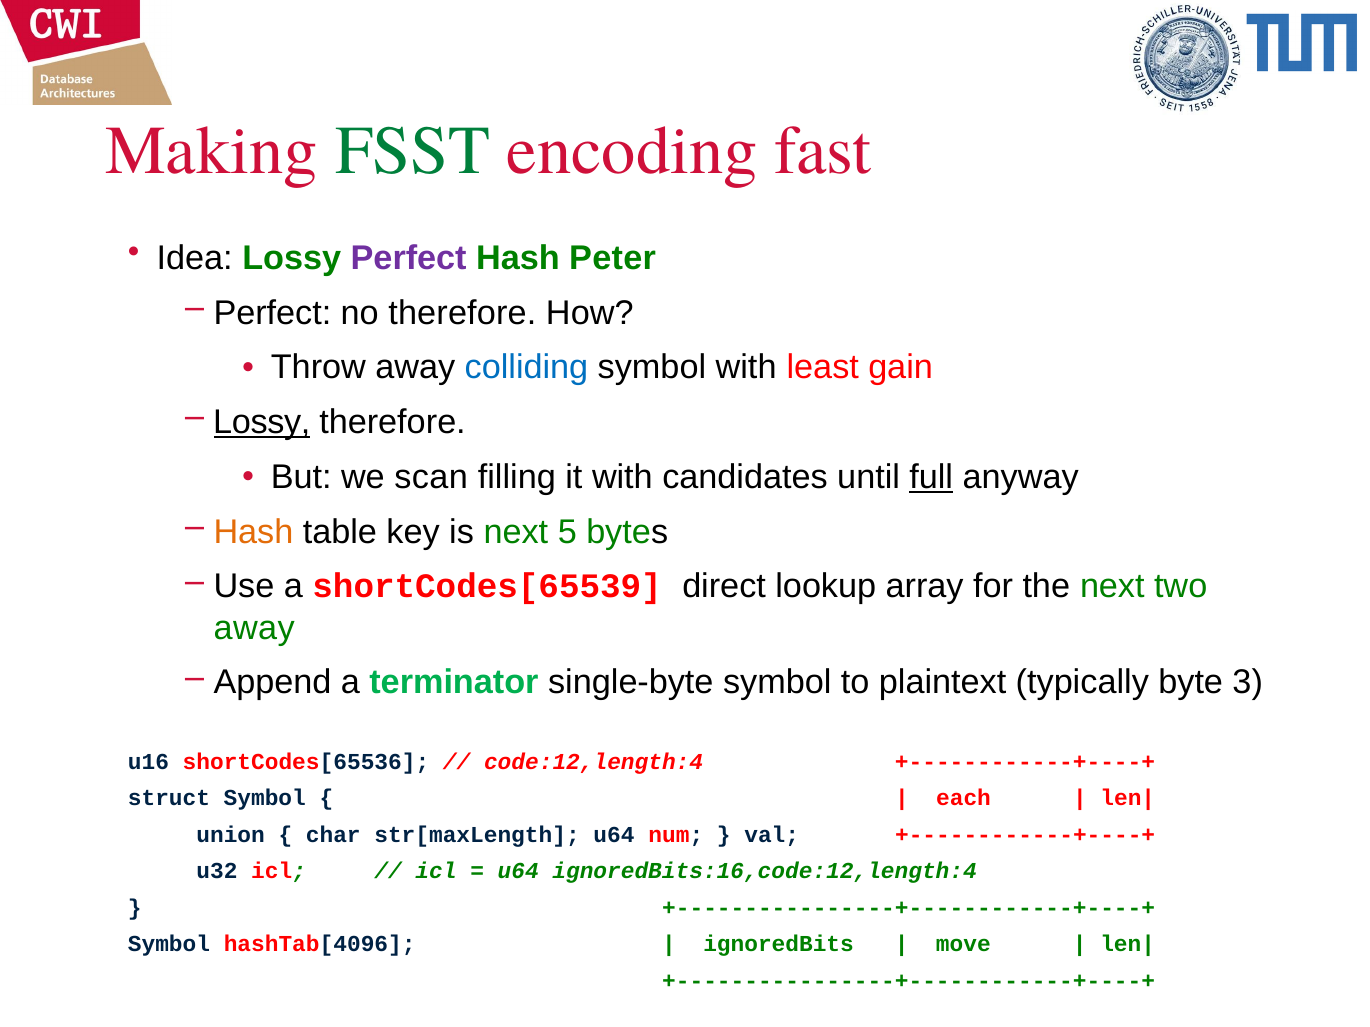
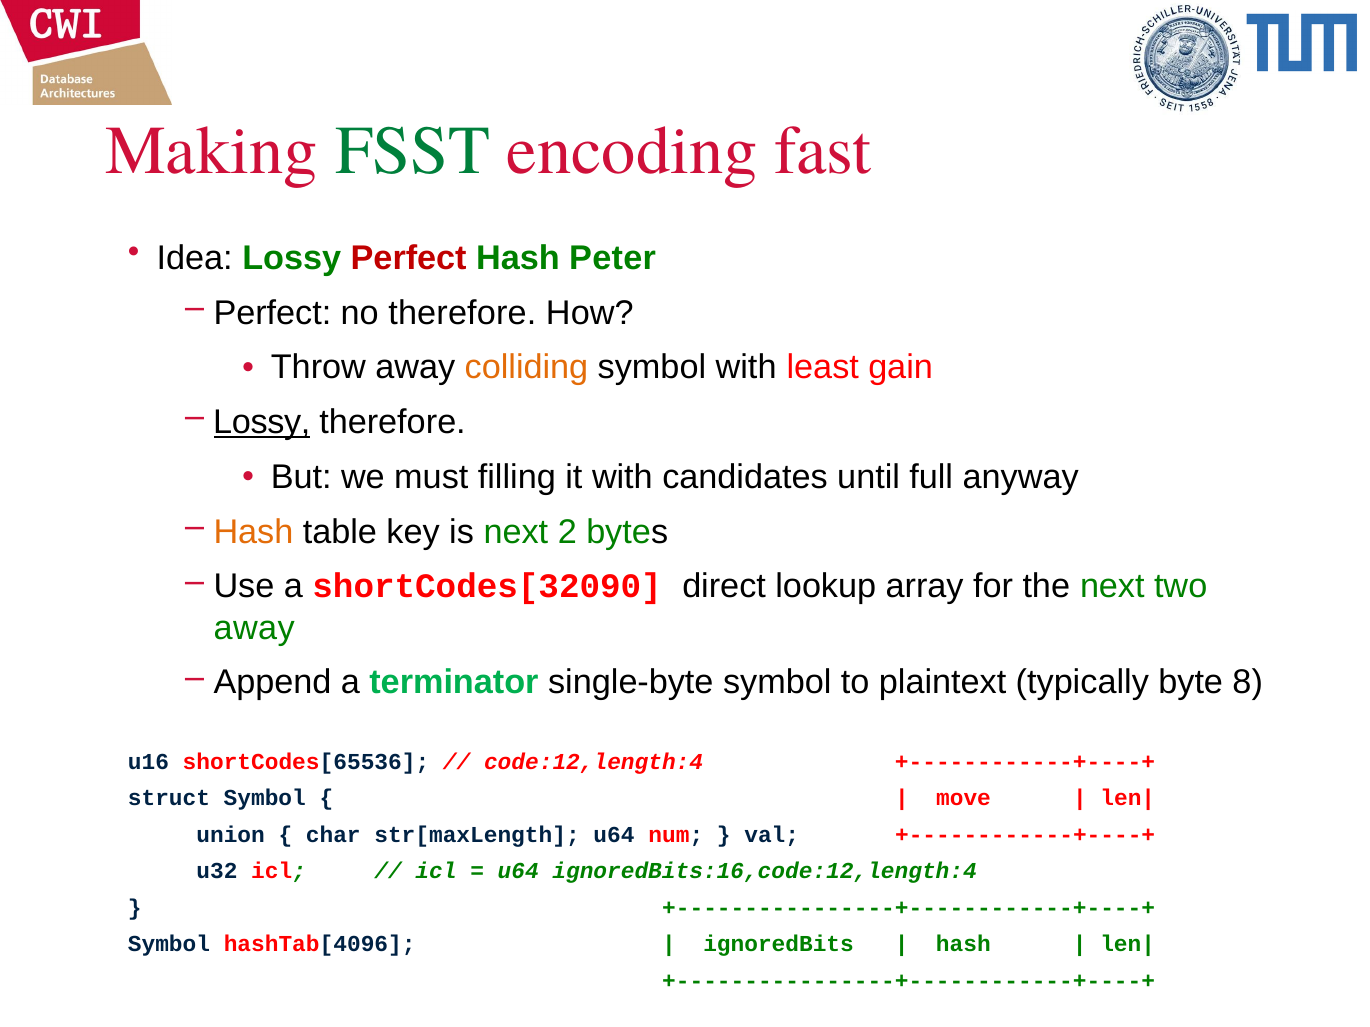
Perfect at (409, 258) colour: purple -> red
colliding colour: blue -> orange
scan: scan -> must
full underline: present -> none
5: 5 -> 2
shortCodes[65539: shortCodes[65539 -> shortCodes[32090
3: 3 -> 8
each: each -> move
move at (963, 944): move -> hash
